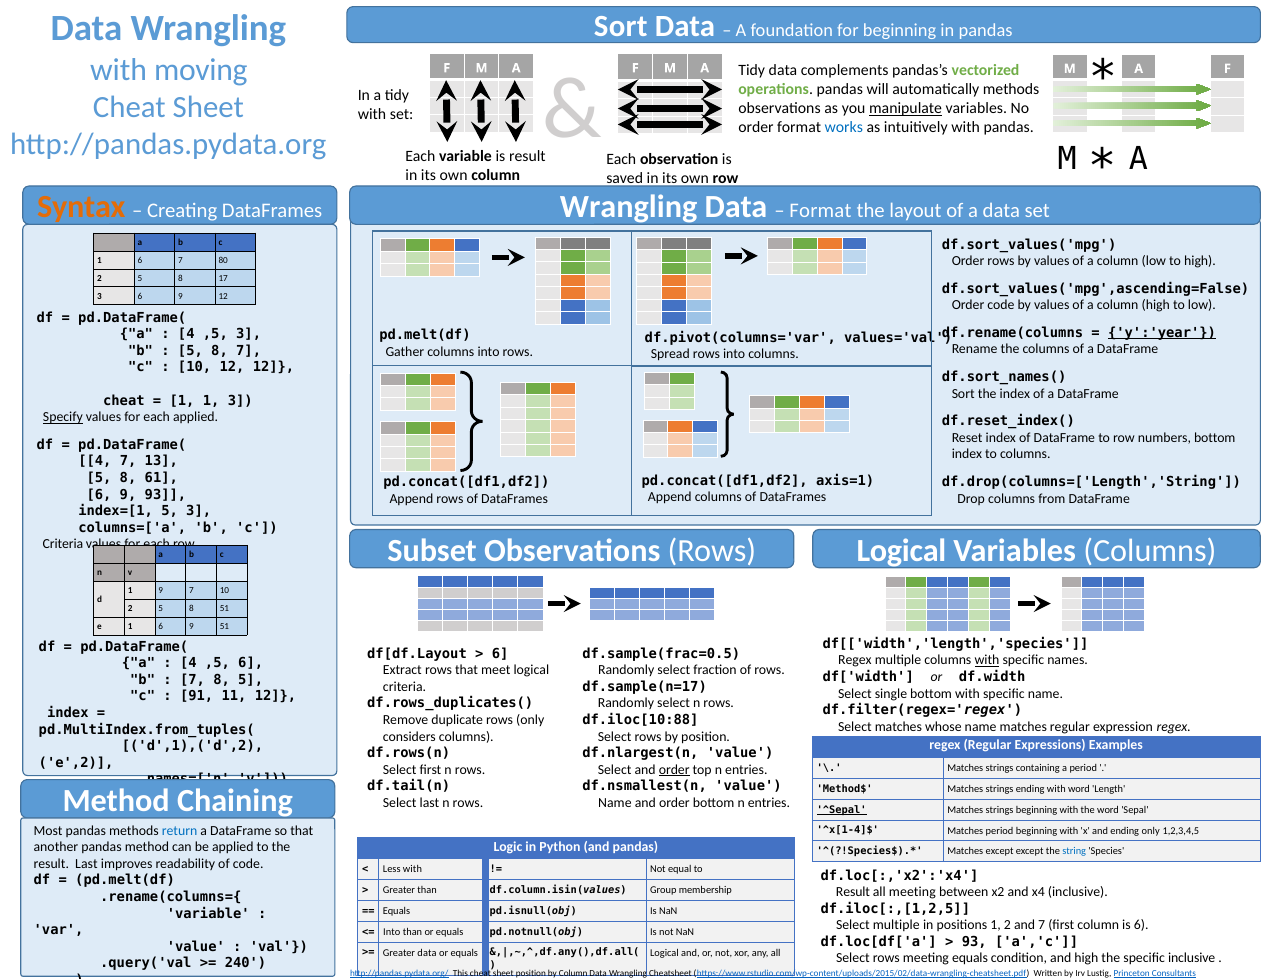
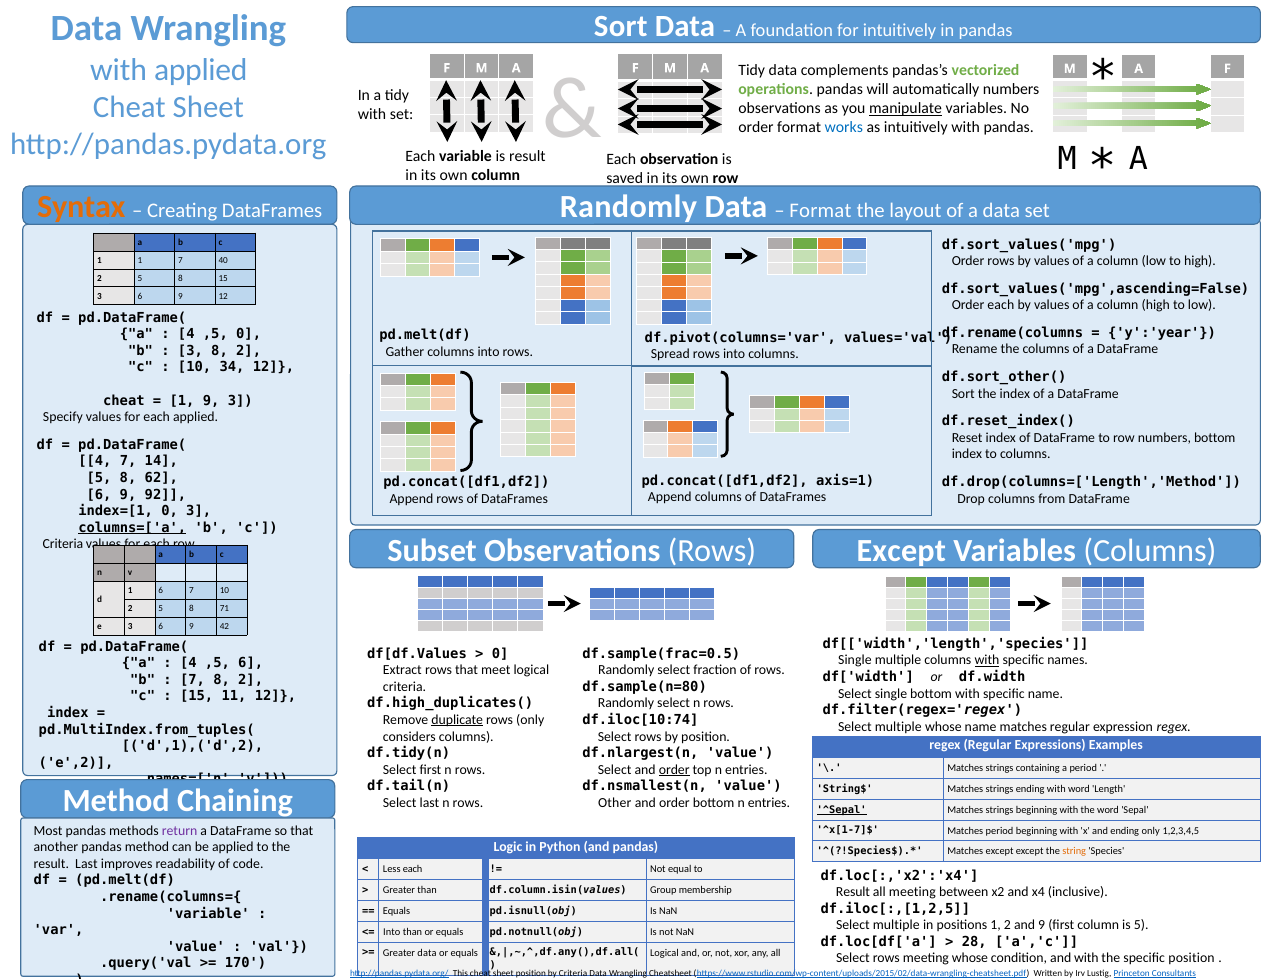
for beginning: beginning -> intuitively
with moving: moving -> applied
automatically methods: methods -> numbers
Wrangling at (629, 207): Wrangling -> Randomly
6 at (140, 260): 6 -> 1
80: 80 -> 40
8 17: 17 -> 15
Order code: code -> each
y':'year underline: present -> none
,5 3: 3 -> 0
5 at (190, 351): 5 -> 3
7 at (249, 351): 7 -> 2
10 12: 12 -> 34
df.sort_names(: df.sort_names( -> df.sort_other(
1 1: 1 -> 9
Specify underline: present -> none
13: 13 -> 14
61: 61 -> 62
df.drop(columns=['Length','String: df.drop(columns=['Length','String -> df.drop(columns=['Length','Method
9 93: 93 -> 92
index=[1 5: 5 -> 0
columns=['a underline: none -> present
Rows Logical: Logical -> Except
1 9: 9 -> 6
8 51: 51 -> 71
e 1: 1 -> 3
9 51: 51 -> 42
df[df.Layout: df[df.Layout -> df[df.Values
6 at (500, 654): 6 -> 0
Regex at (855, 661): Regex -> Single
7 8 5: 5 -> 2
df.sample(n=17: df.sample(n=17 -> df.sample(n=80
91 at (197, 697): 91 -> 15
df.rows_duplicates(: df.rows_duplicates( -> df.high_duplicates(
df.iloc[10:88: df.iloc[10:88 -> df.iloc[10:74
duplicate underline: none -> present
matches at (898, 727): matches -> multiple
df.rows(n: df.rows(n -> df.tidy(n
Method$: Method$ -> String$
Name at (615, 803): Name -> Other
return colour: blue -> purple
^x[1-4]$: ^x[1-4]$ -> ^x[1-7]$
string colour: blue -> orange
Less with: with -> each
and 7: 7 -> 9
is 6: 6 -> 5
93 at (974, 942): 93 -> 28
meeting equals: equals -> whose
and high: high -> with
specific inclusive: inclusive -> position
240: 240 -> 170
by Column: Column -> Criteria
